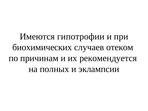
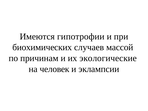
отеком: отеком -> массой
рекомендуется: рекомендуется -> экологические
полных: полных -> человек
